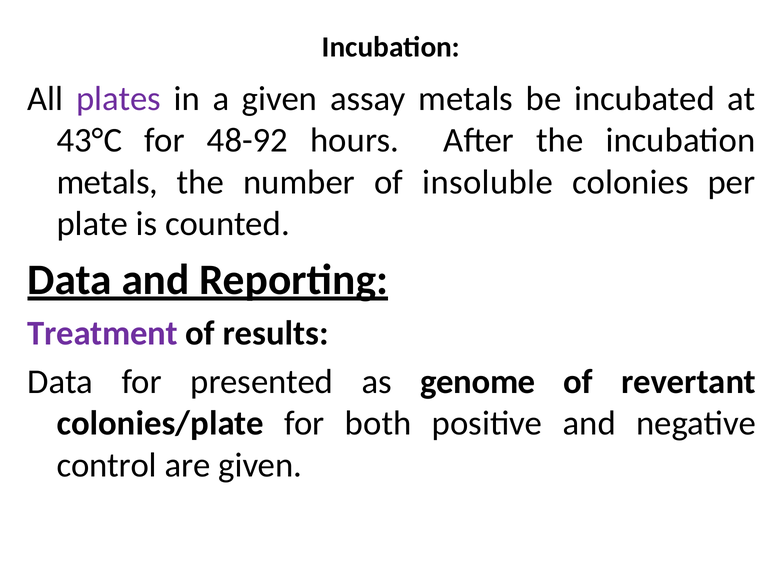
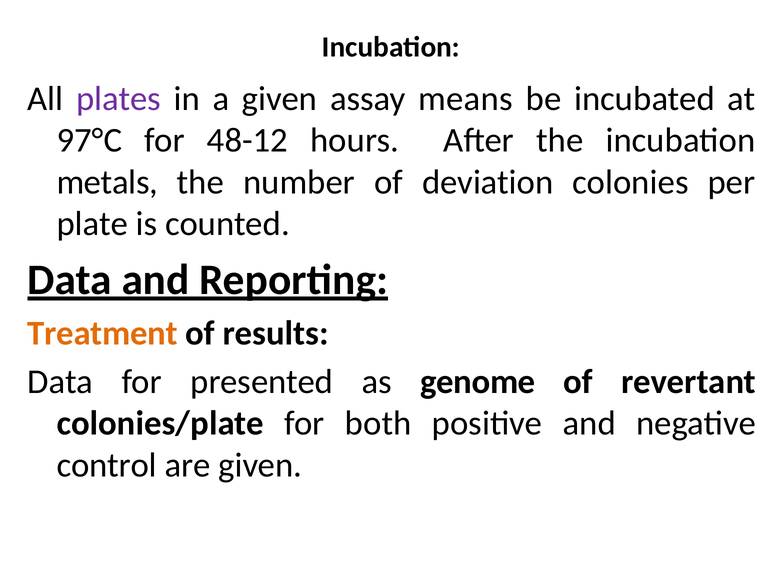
assay metals: metals -> means
43°C: 43°C -> 97°C
48-92: 48-92 -> 48-12
insoluble: insoluble -> deviation
Treatment colour: purple -> orange
